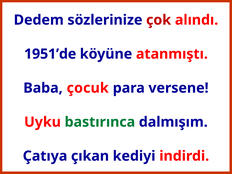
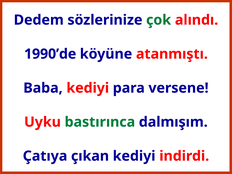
çok colour: red -> green
1951’de: 1951’de -> 1990’de
Baba çocuk: çocuk -> kediyi
